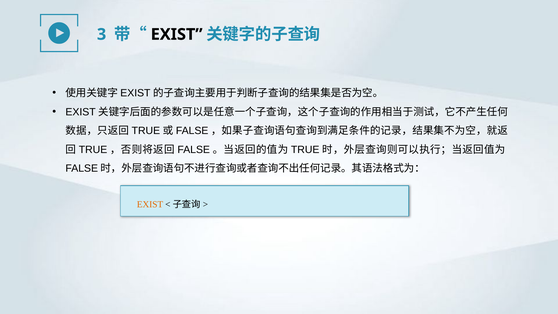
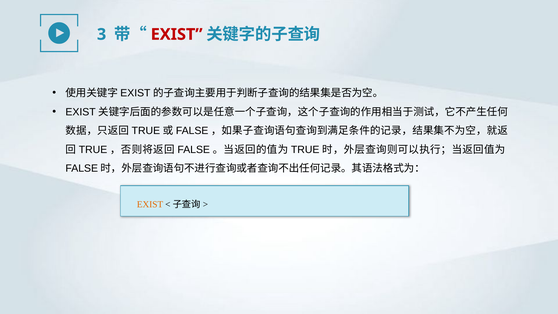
EXIST at (177, 34) colour: black -> red
